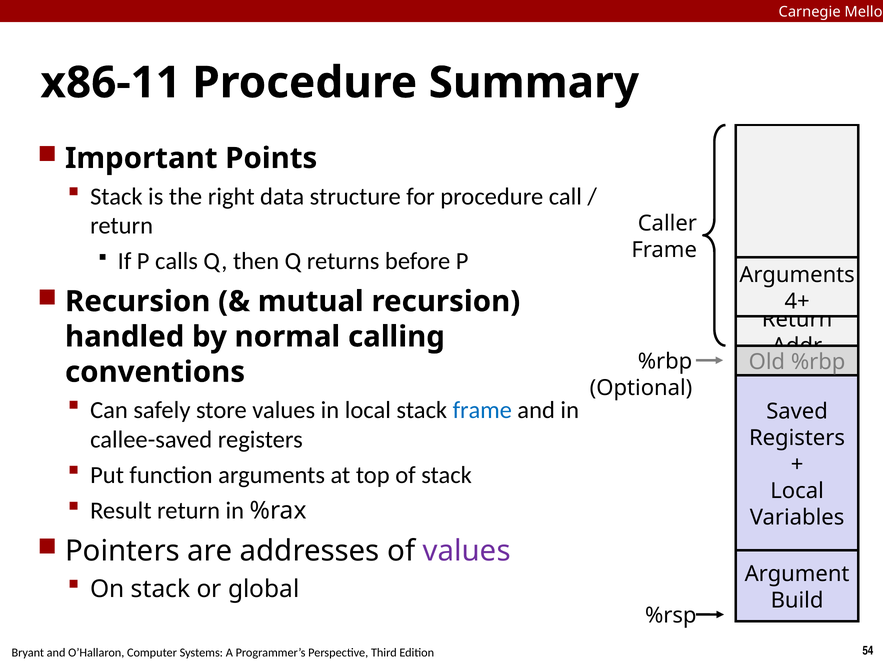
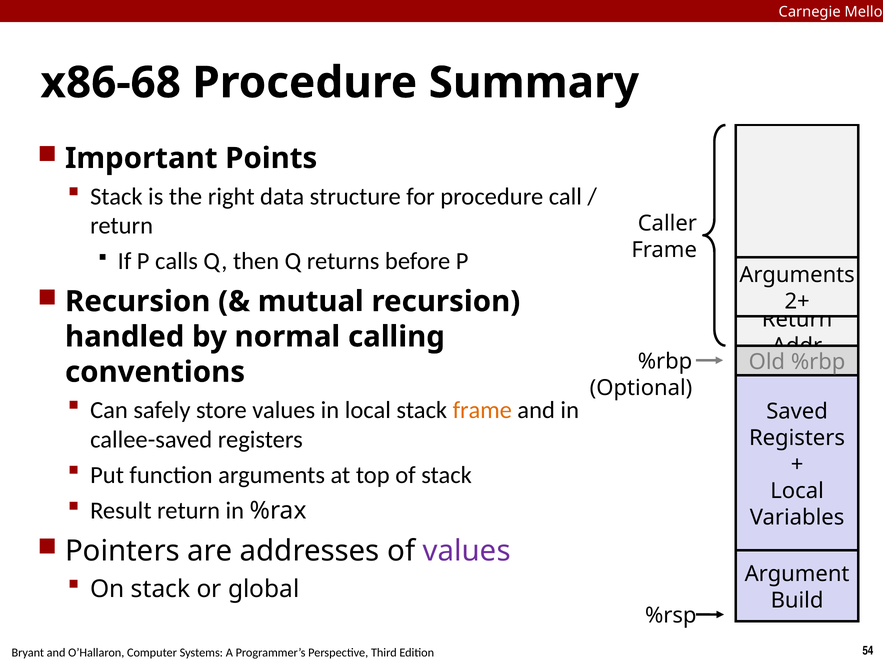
x86-11: x86-11 -> x86-68
4+: 4+ -> 2+
frame at (482, 410) colour: blue -> orange
